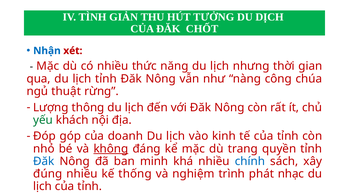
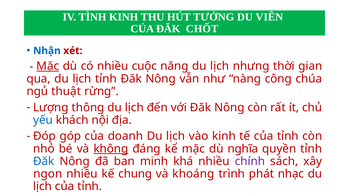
TÌNH GIẢN: GIẢN -> KINH
DỊCH: DỊCH -> VIÊN
Mặc at (48, 66) underline: none -> present
thức: thức -> cuộc
yếu colour: green -> blue
trang: trang -> nghĩa
chính colour: blue -> purple
đúng: đúng -> ngon
thống: thống -> chung
nghiệm: nghiệm -> khoáng
